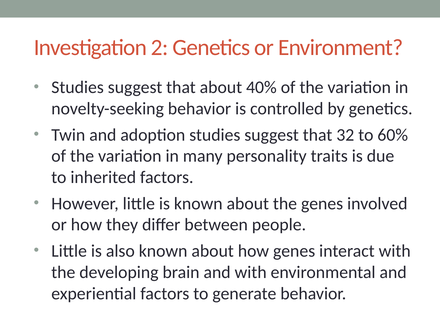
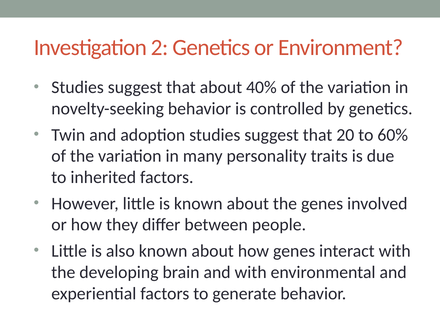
32: 32 -> 20
